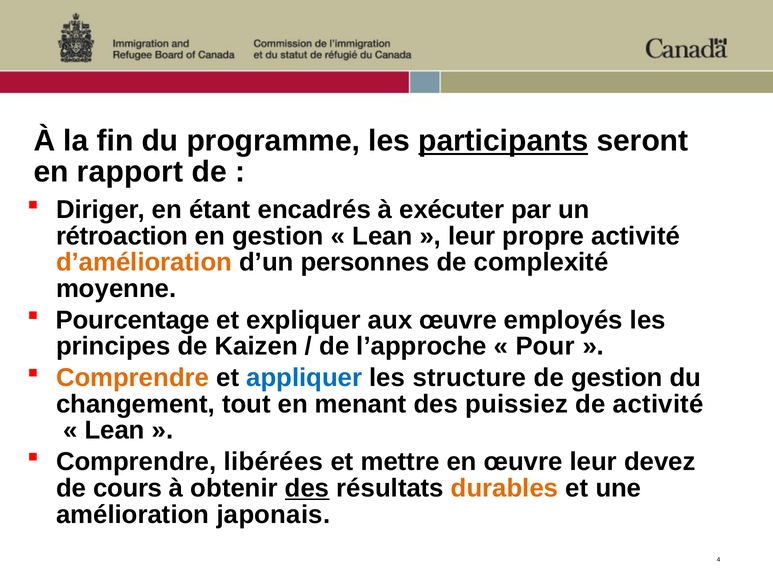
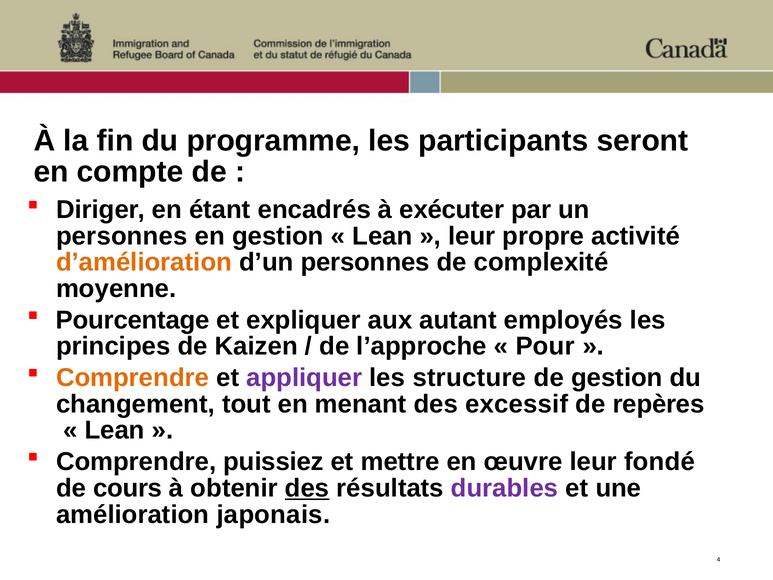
participants underline: present -> none
rapport: rapport -> compte
rétroaction at (122, 236): rétroaction -> personnes
aux œuvre: œuvre -> autant
appliquer colour: blue -> purple
puissiez: puissiez -> excessif
de activité: activité -> repères
libérées: libérées -> puissiez
devez: devez -> fondé
durables colour: orange -> purple
